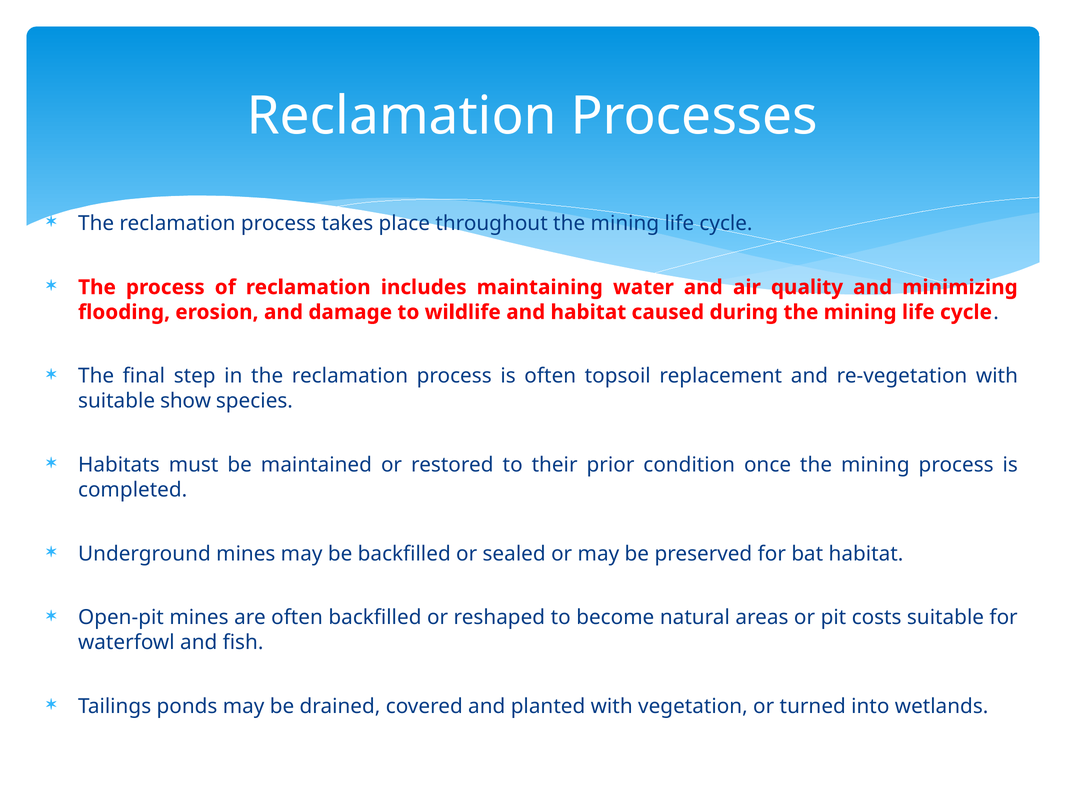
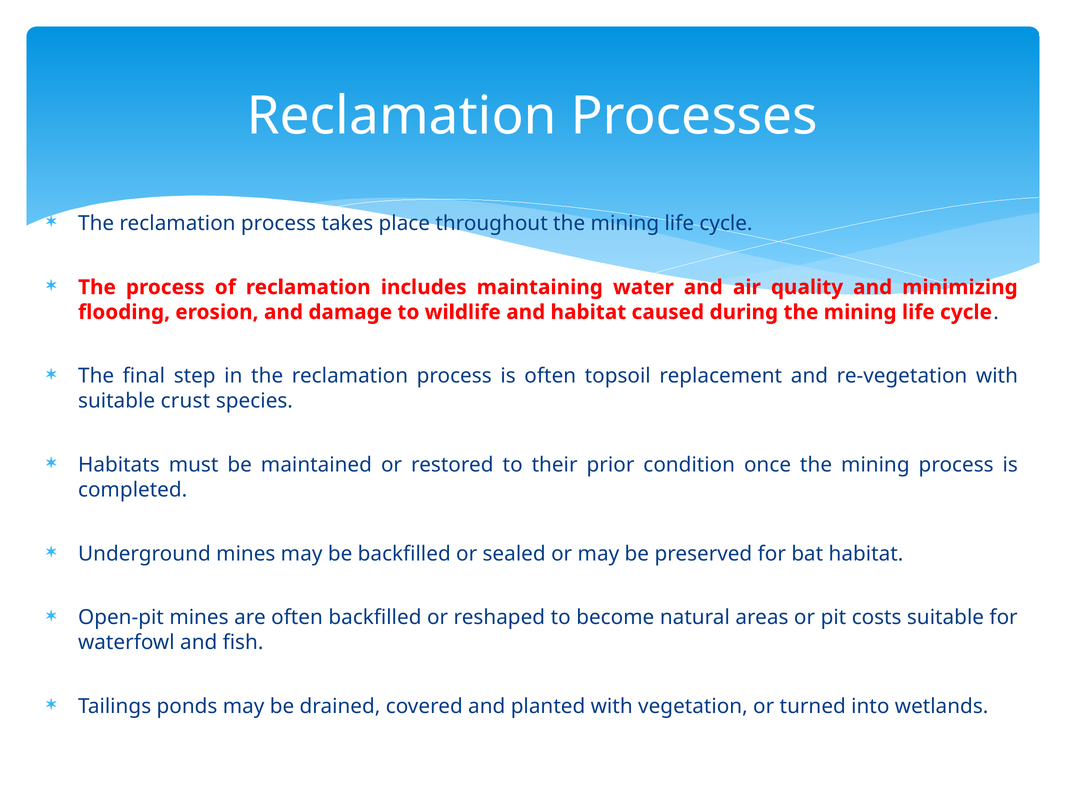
show: show -> crust
